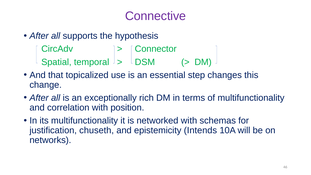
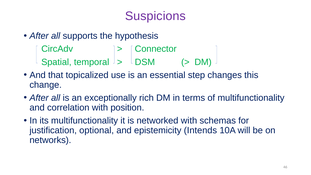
Connective: Connective -> Suspicions
chuseth: chuseth -> optional
